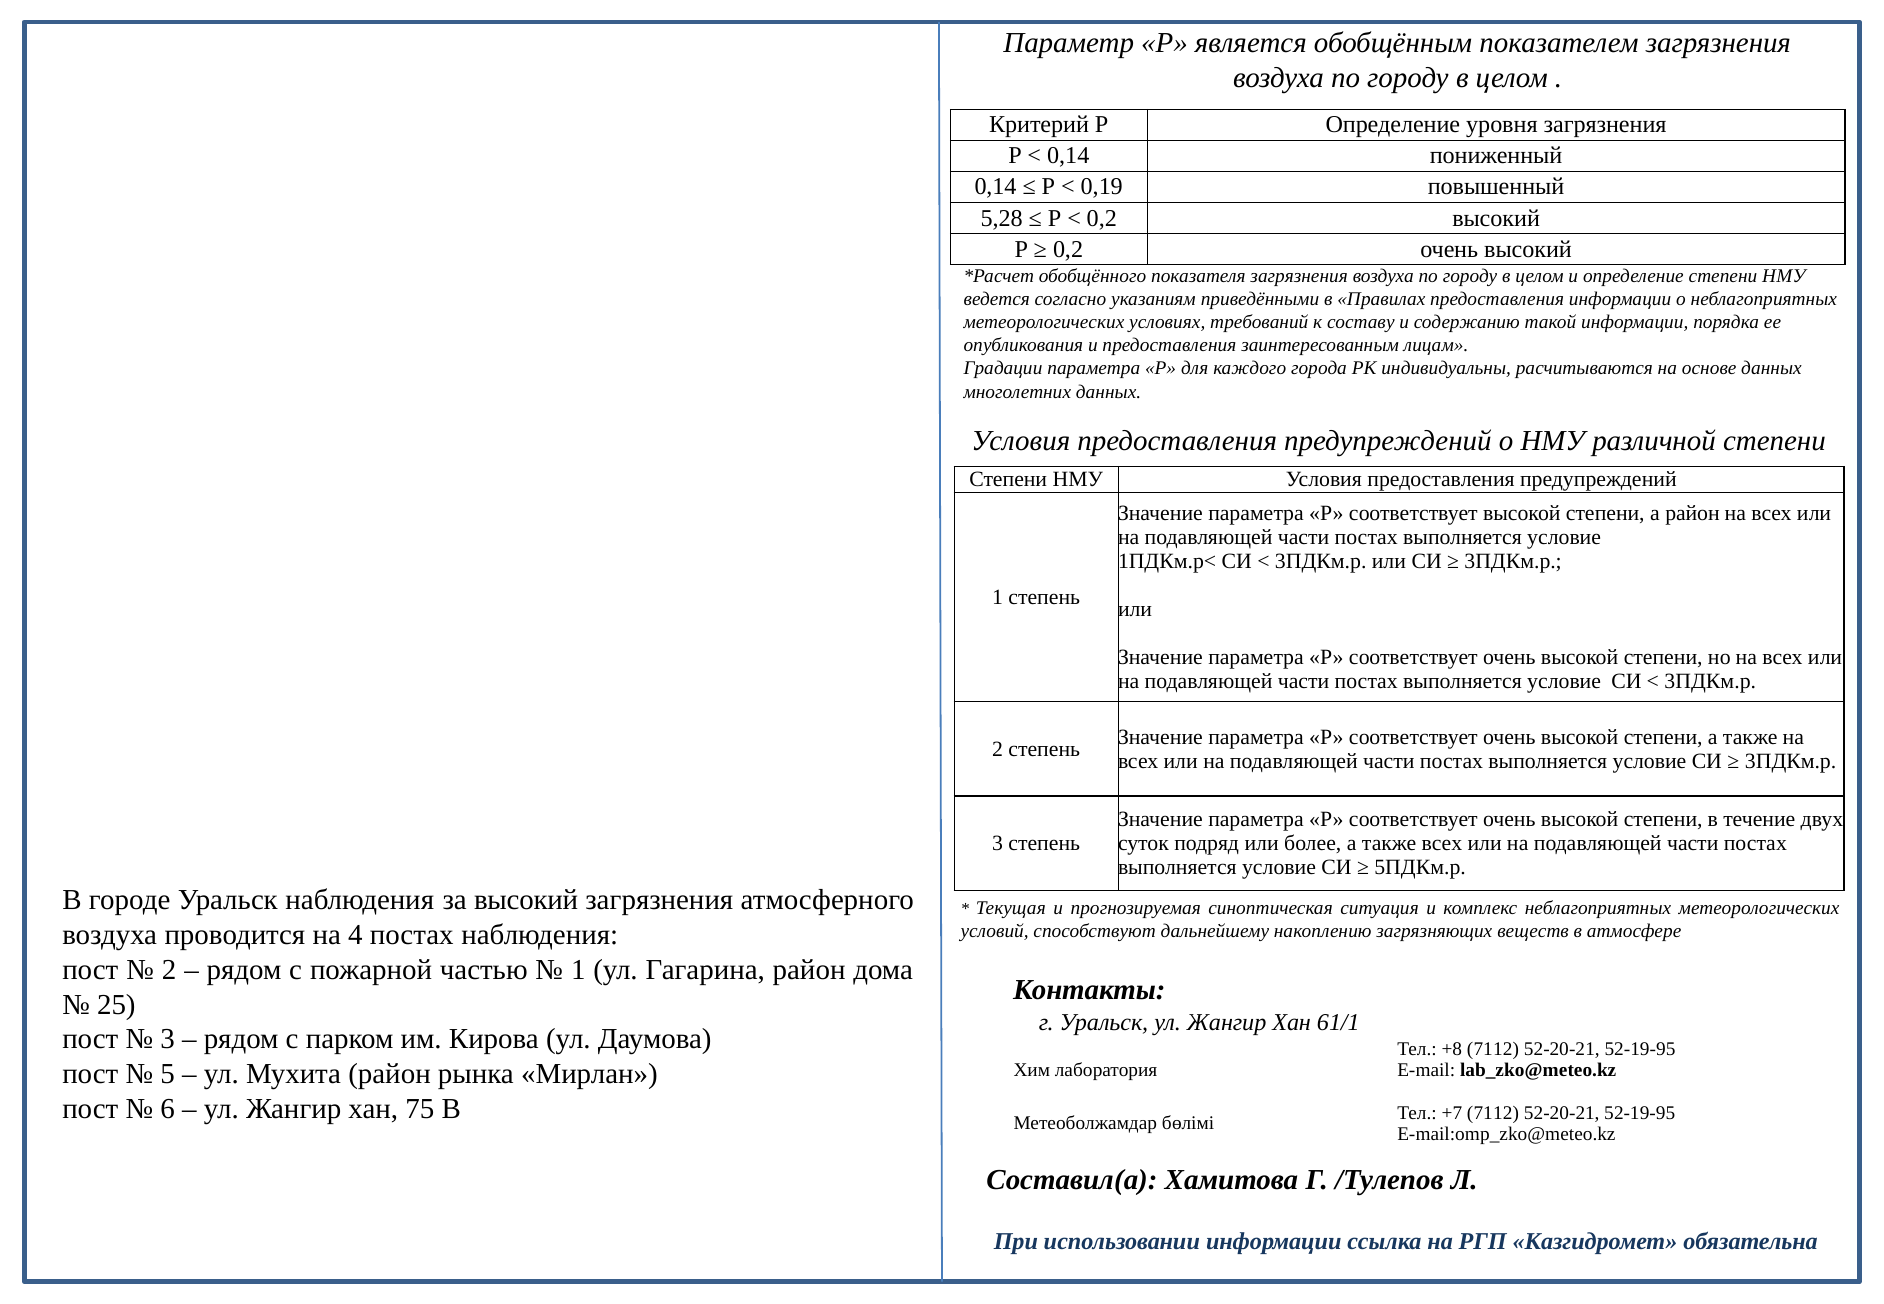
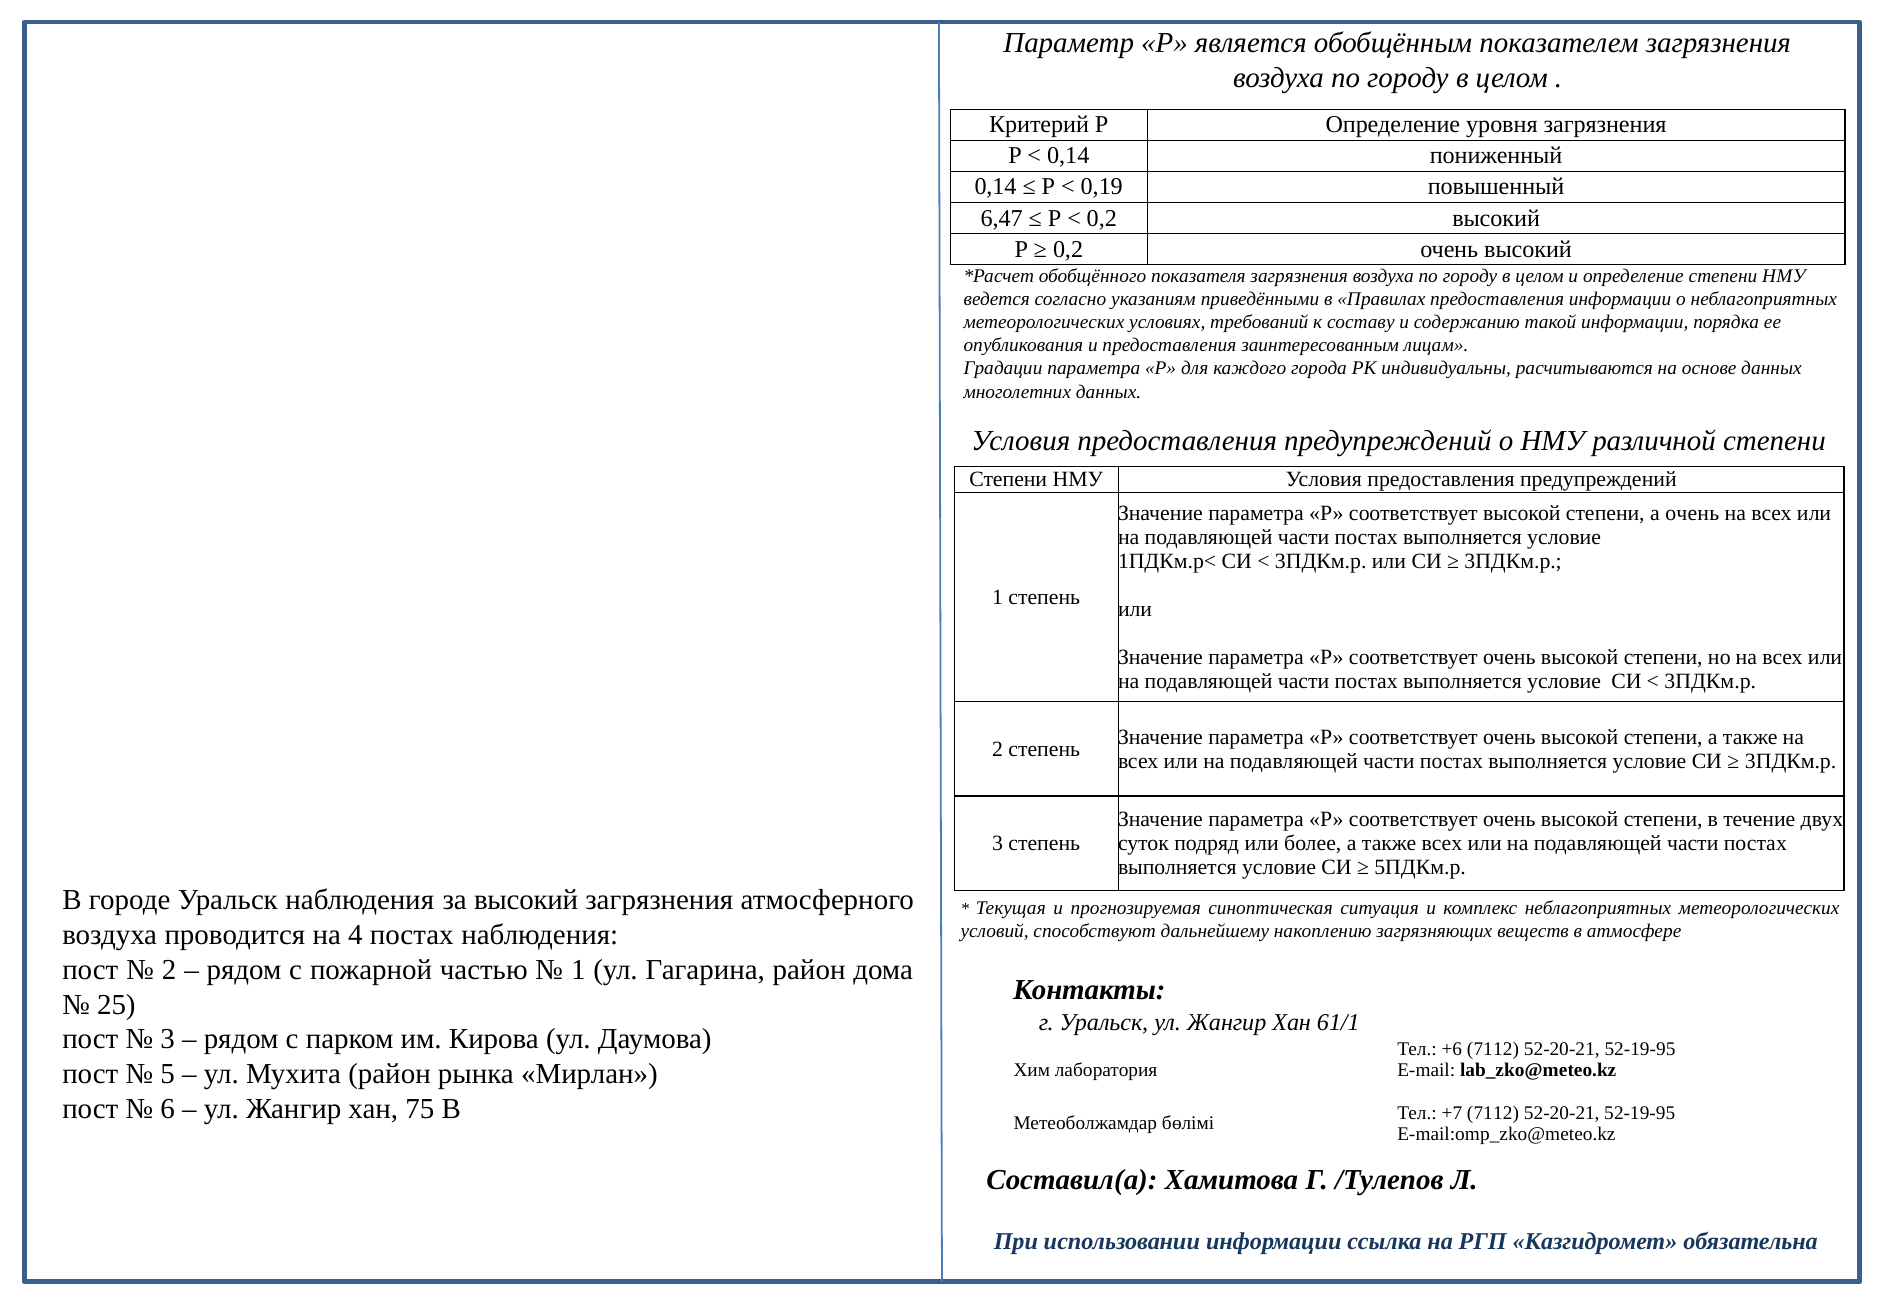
5,28: 5,28 -> 6,47
а район: район -> очень
+8: +8 -> +6
